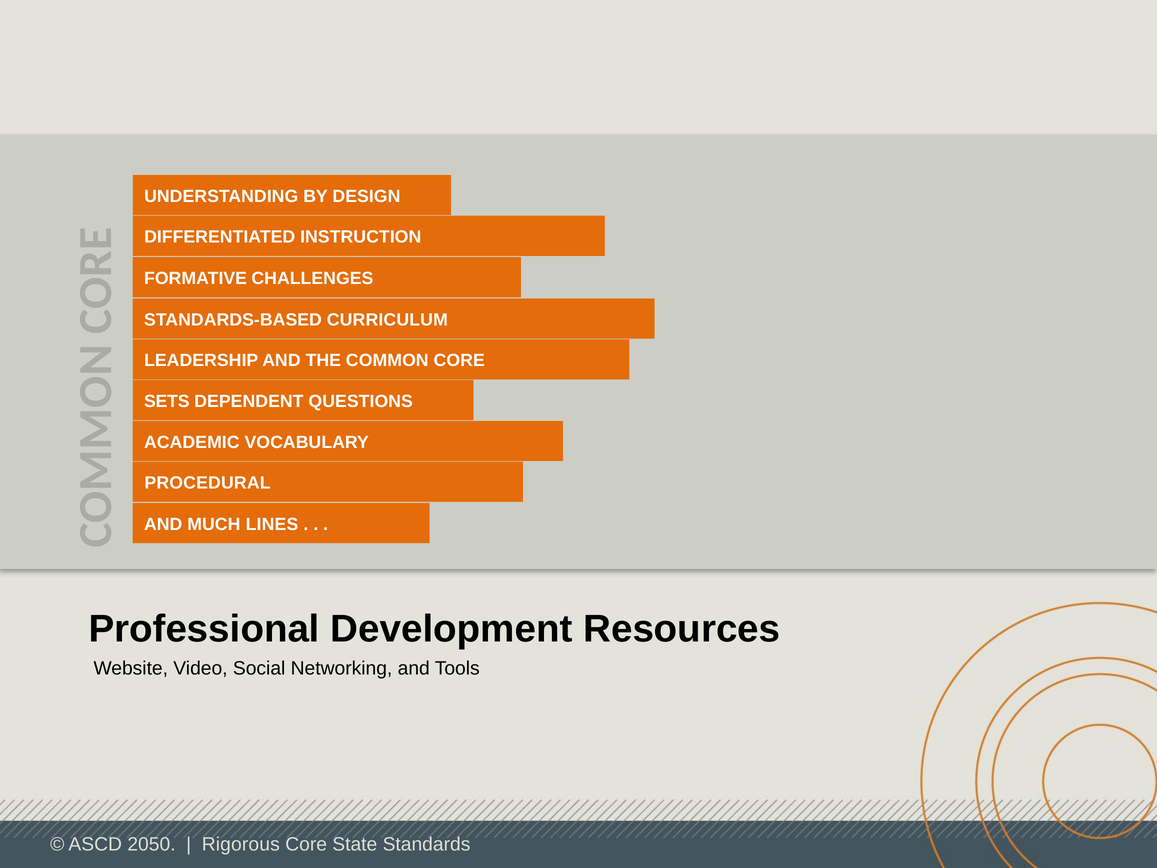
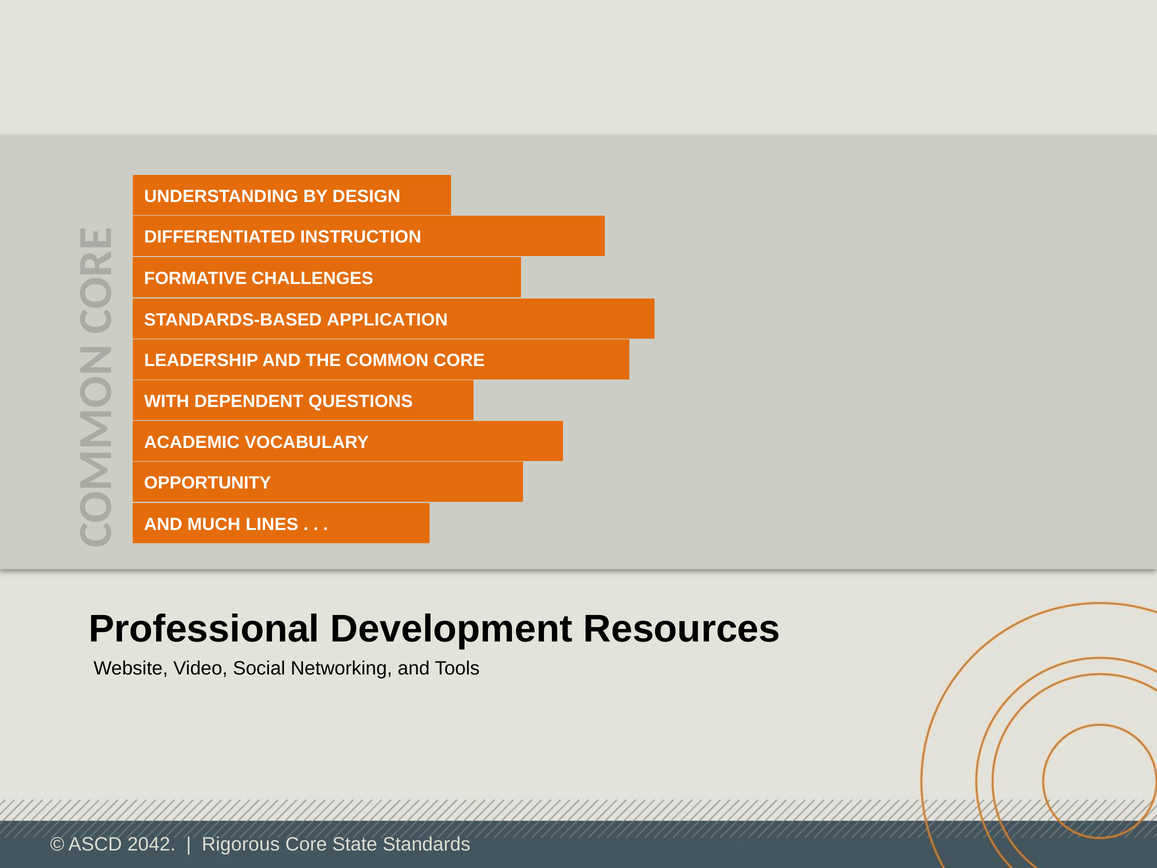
CURRICULUM: CURRICULUM -> APPLICATION
SETS: SETS -> WITH
PROCEDURAL: PROCEDURAL -> OPPORTUNITY
2050: 2050 -> 2042
